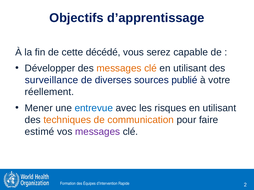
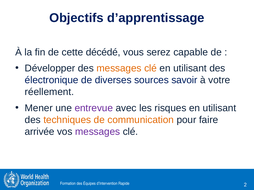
surveillance: surveillance -> électronique
publié: publié -> savoir
entrevue colour: blue -> purple
estimé: estimé -> arrivée
